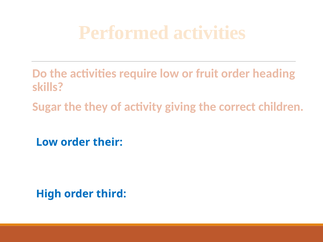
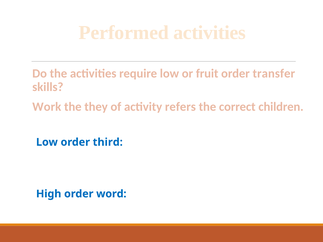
heading: heading -> transfer
Sugar: Sugar -> Work
giving: giving -> refers
their: their -> third
third: third -> word
